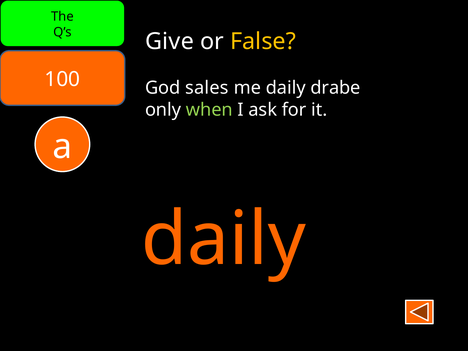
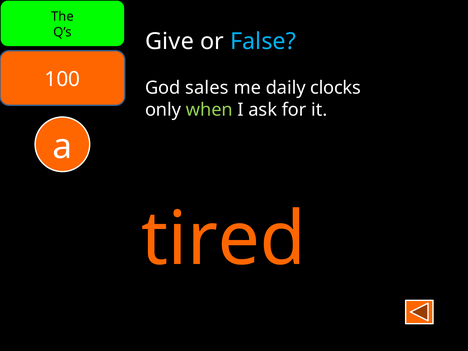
False colour: yellow -> light blue
drabe: drabe -> clocks
daily at (223, 240): daily -> tired
